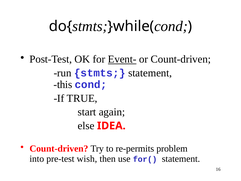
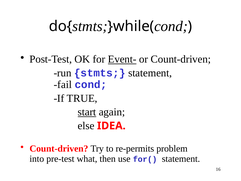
this: this -> fail
start underline: none -> present
wish: wish -> what
